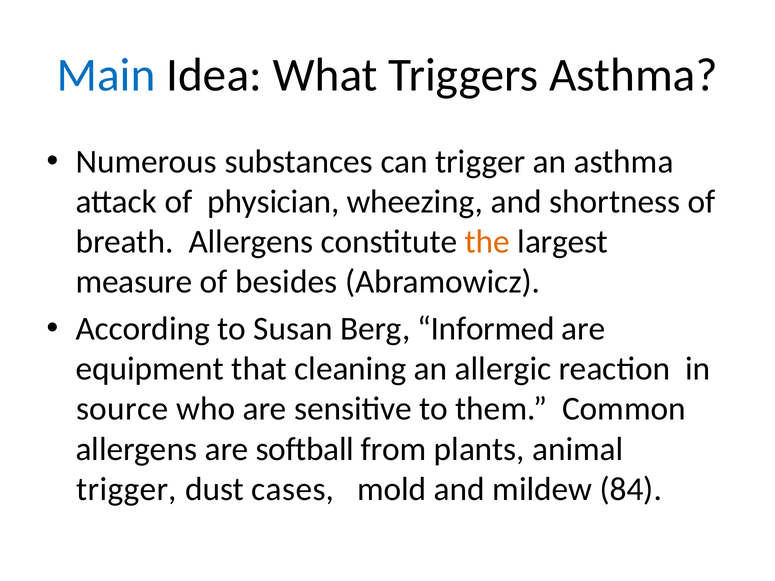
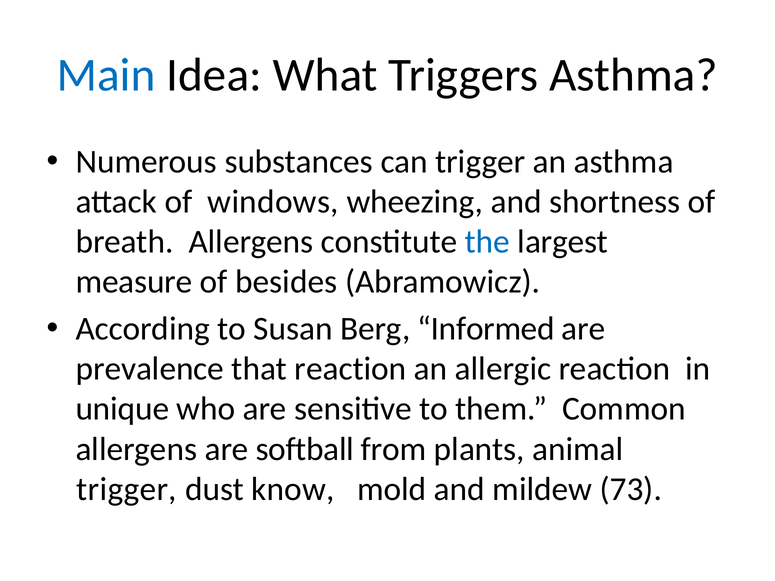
physician: physician -> windows
the colour: orange -> blue
equipment: equipment -> prevalence
that cleaning: cleaning -> reaction
source: source -> unique
cases: cases -> know
84: 84 -> 73
